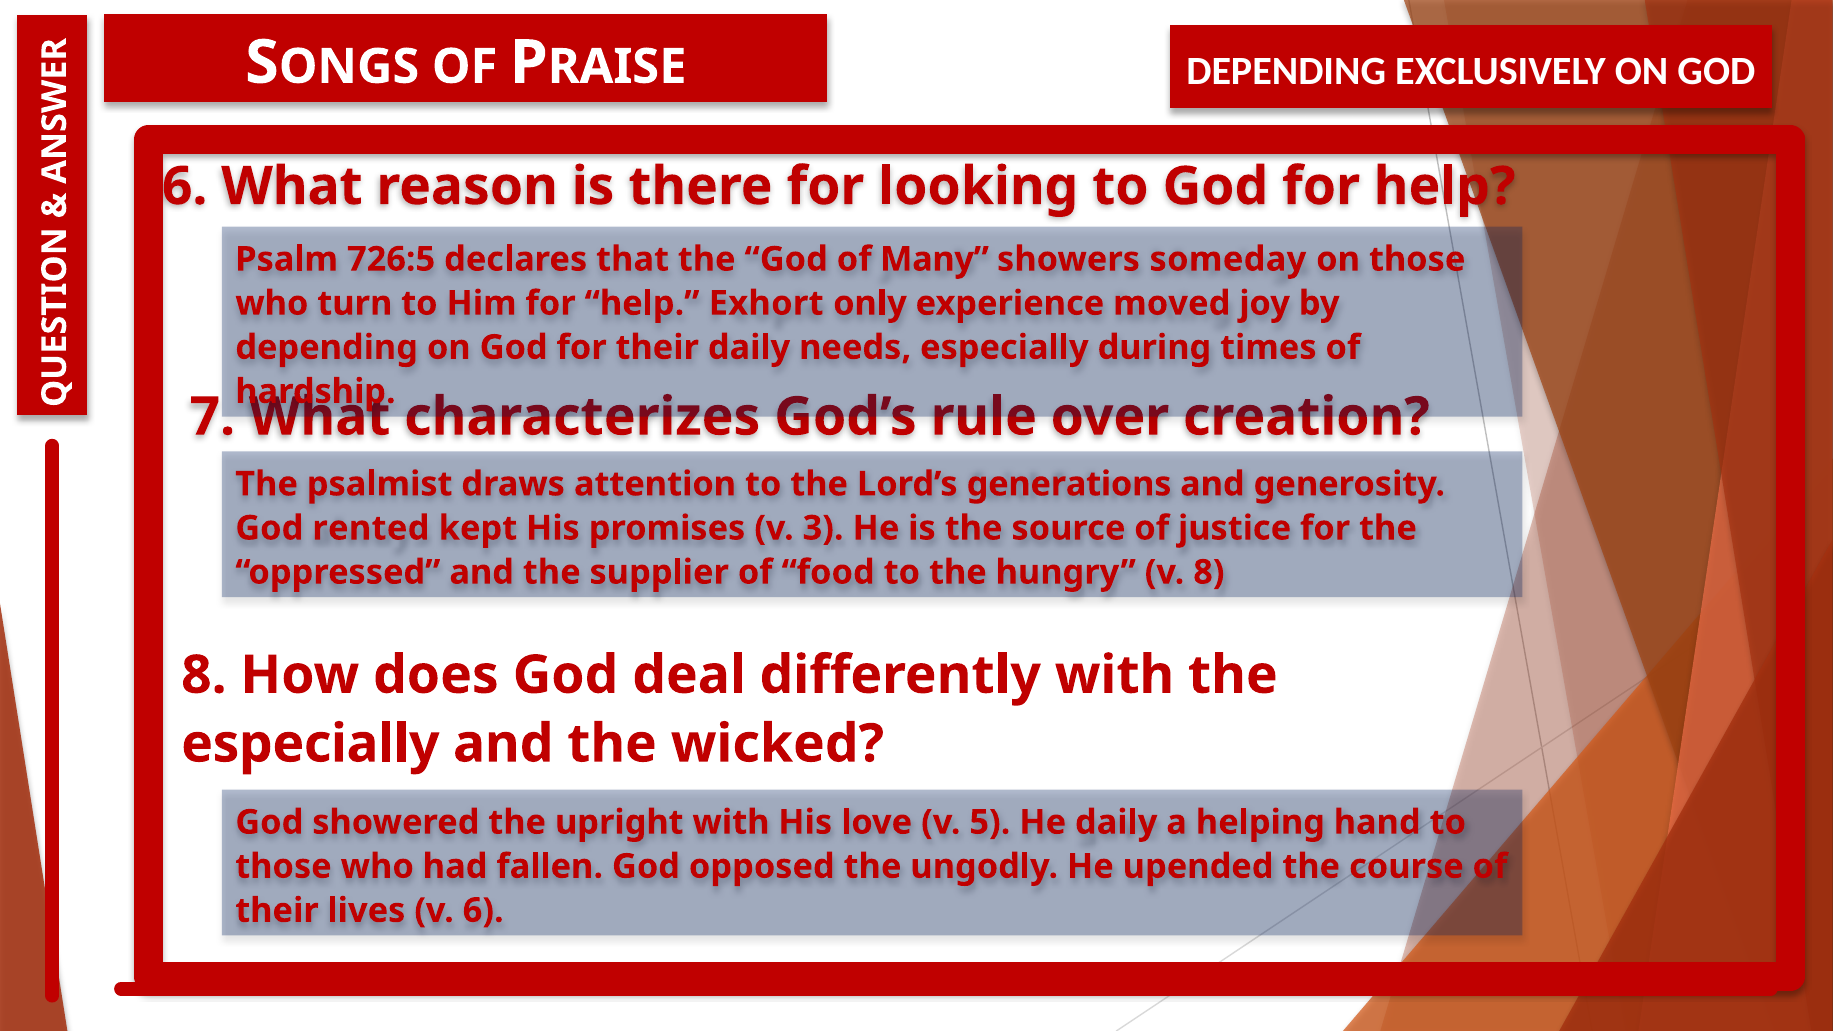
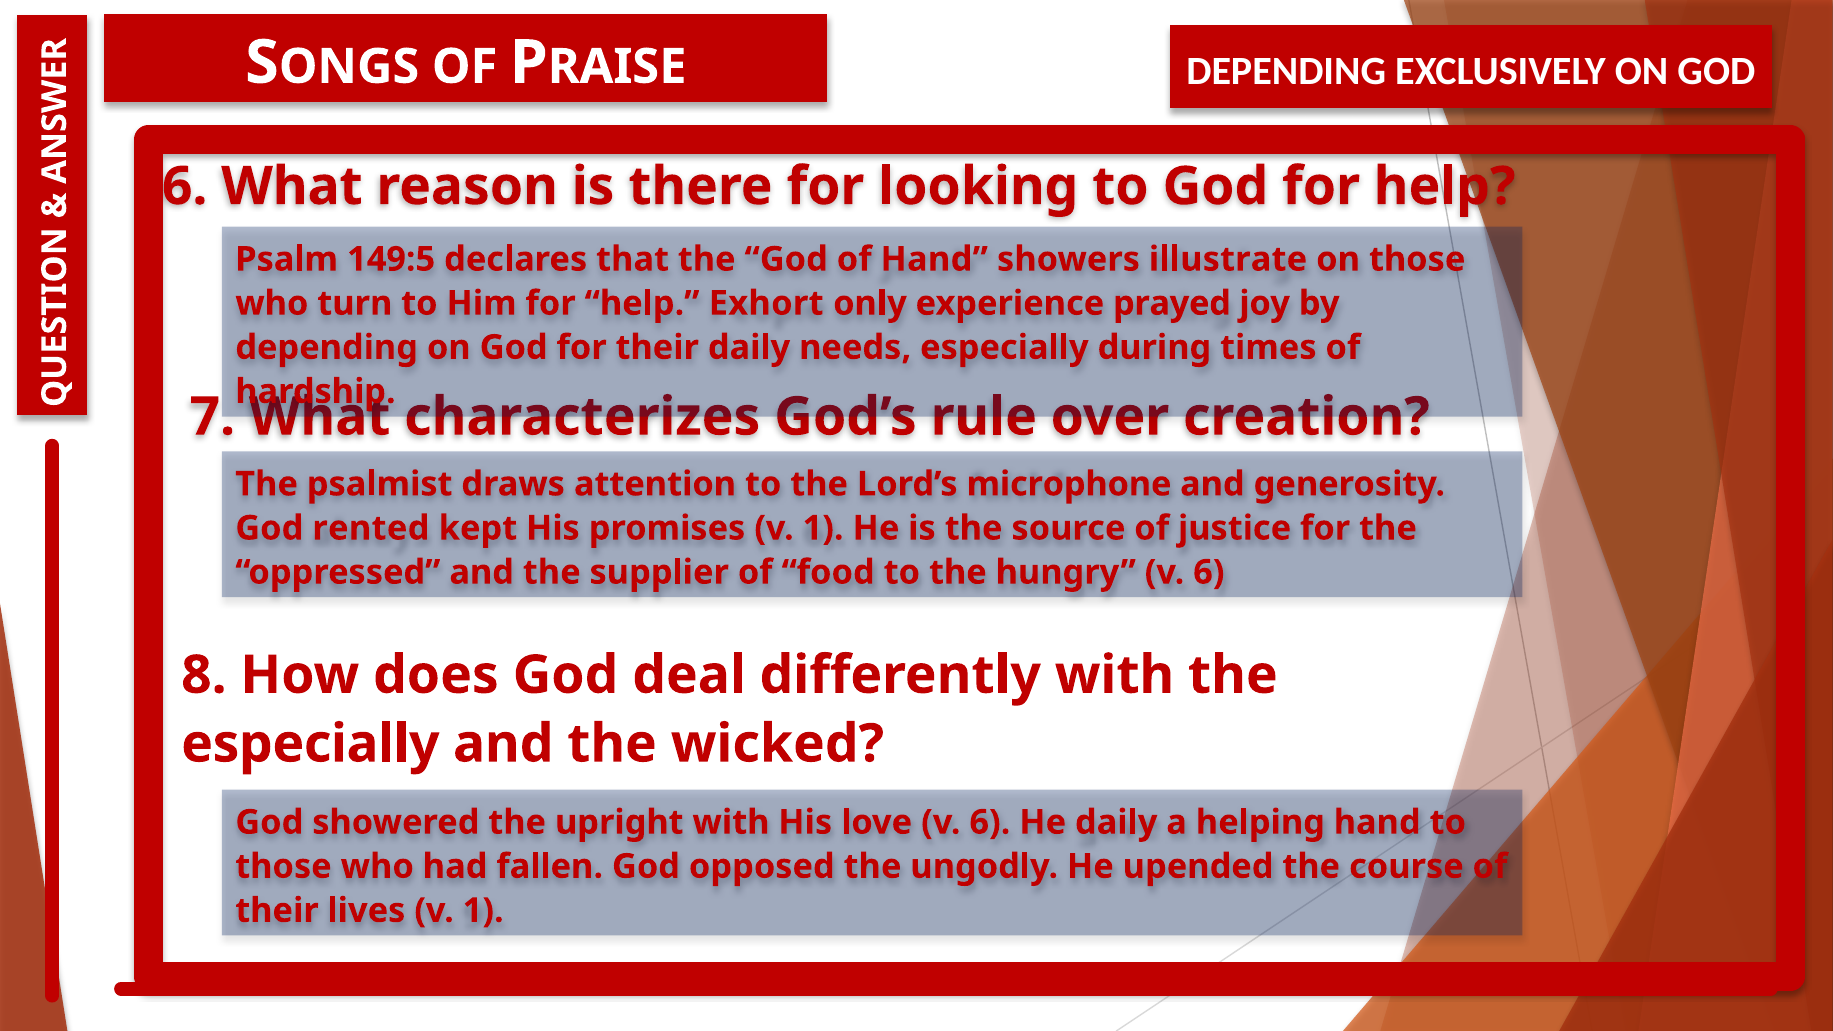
726:5: 726:5 -> 149:5
of Many: Many -> Hand
someday: someday -> illustrate
moved: moved -> prayed
generations: generations -> microphone
promises v 3: 3 -> 1
hungry v 8: 8 -> 6
love v 5: 5 -> 6
lives v 6: 6 -> 1
